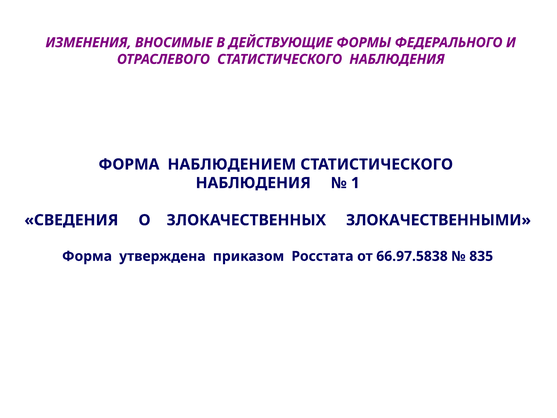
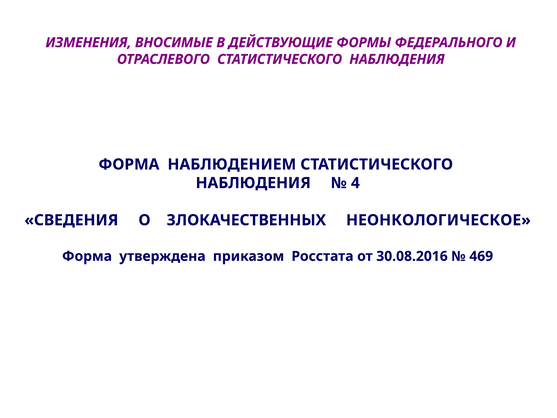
1: 1 -> 4
ЗЛОКАЧЕСТВЕННЫМИ: ЗЛОКАЧЕСТВЕННЫМИ -> НЕОНКОЛОГИЧЕСКОЕ
66.97.5838: 66.97.5838 -> 30.08.2016
835: 835 -> 469
